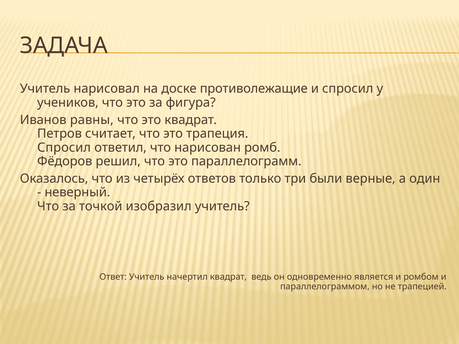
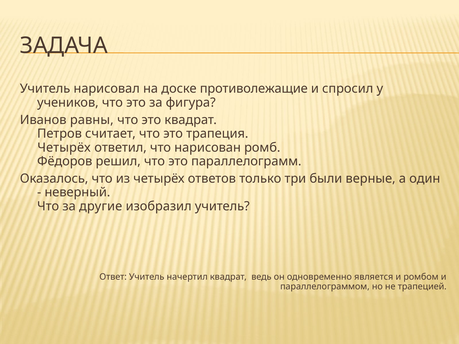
Спросил at (64, 148): Спросил -> Четырёх
точкой: точкой -> другие
